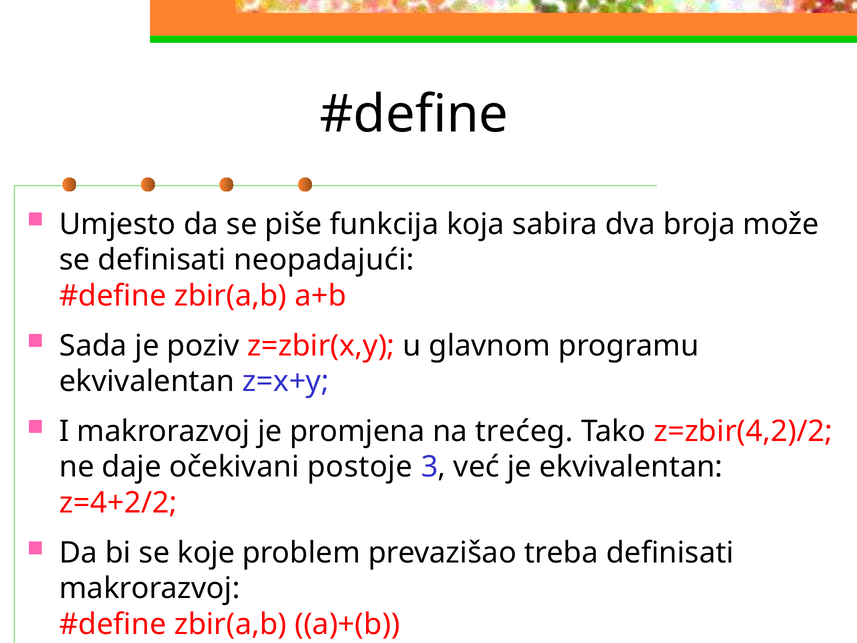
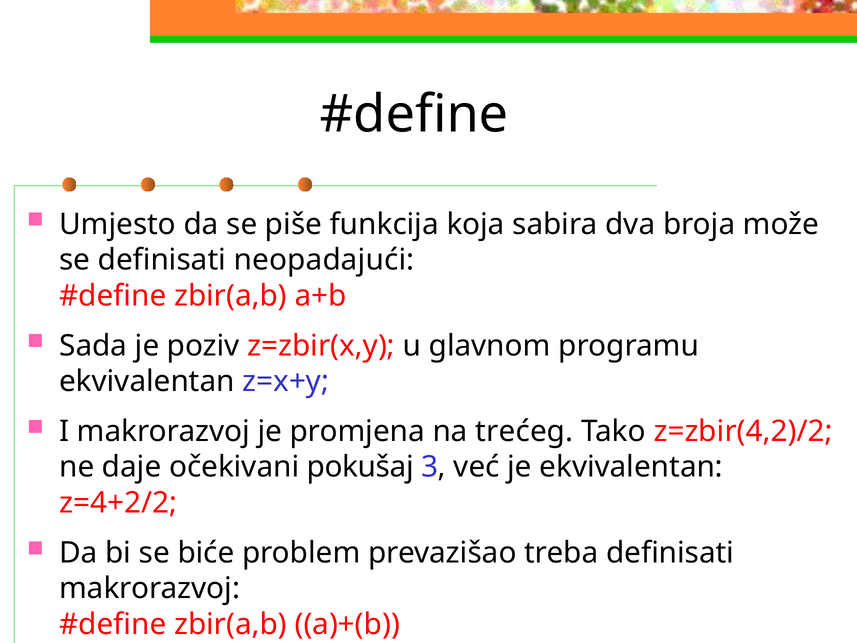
postoje: postoje -> pokušaj
koje: koje -> biće
